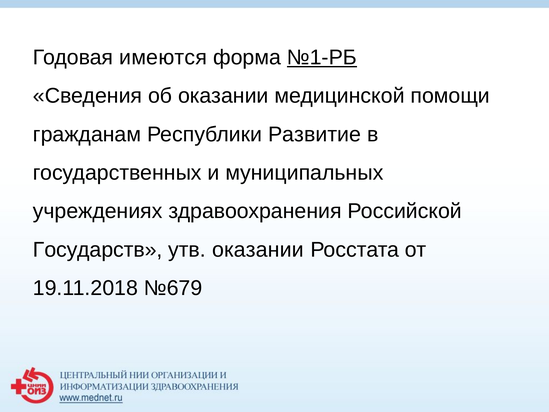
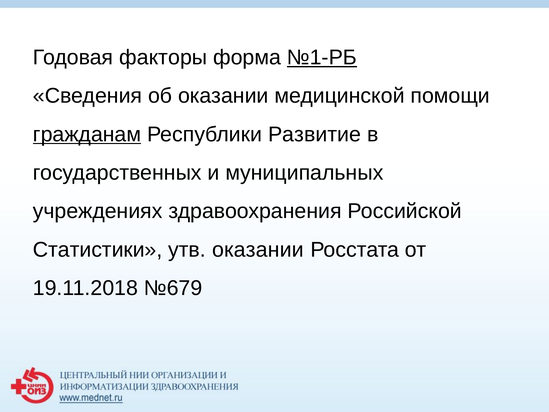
имеются: имеются -> факторы
гражданам underline: none -> present
Государств: Государств -> Статистики
